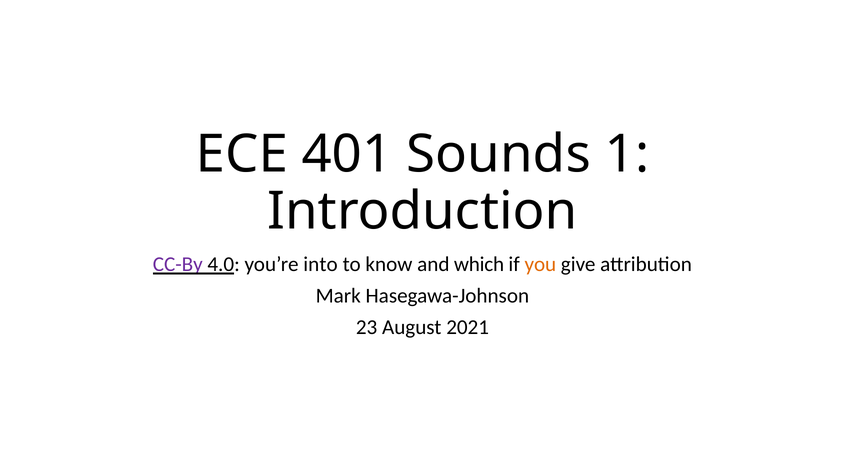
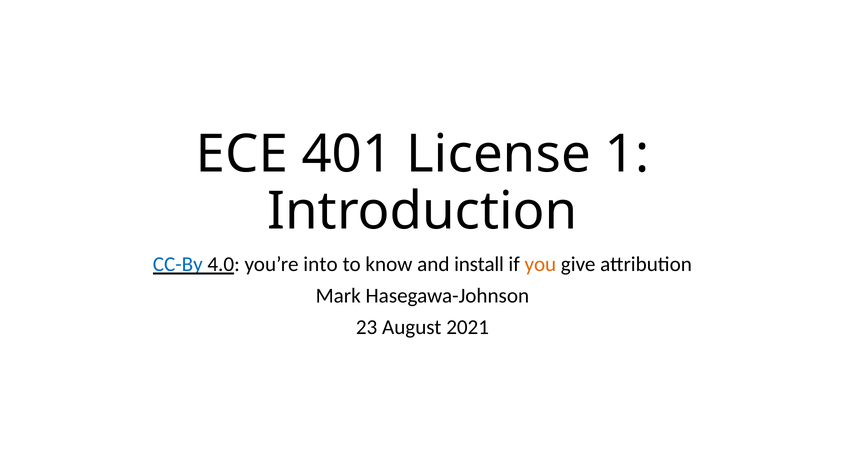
Sounds: Sounds -> License
CC-By colour: purple -> blue
which: which -> install
